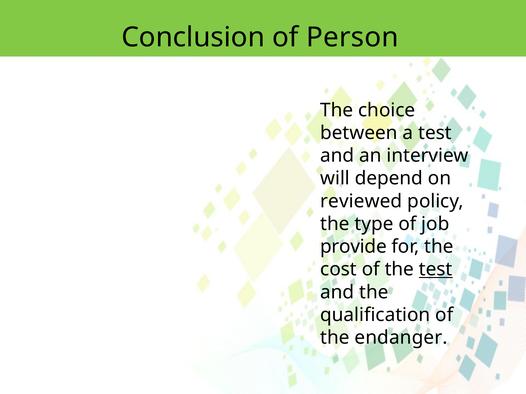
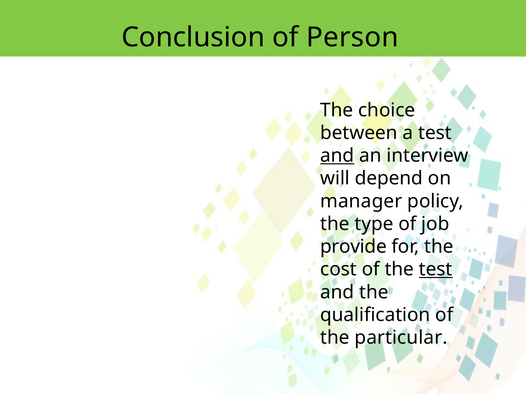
and at (337, 156) underline: none -> present
reviewed: reviewed -> manager
endanger: endanger -> particular
